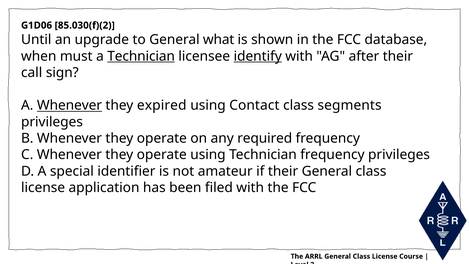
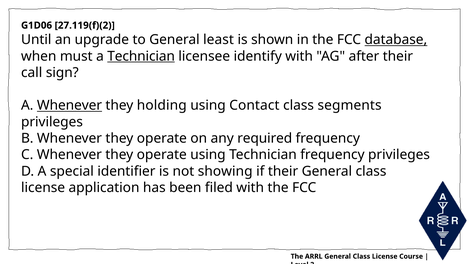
85.030(f)(2: 85.030(f)(2 -> 27.119(f)(2
what: what -> least
database underline: none -> present
identify underline: present -> none
expired: expired -> holding
amateur: amateur -> showing
